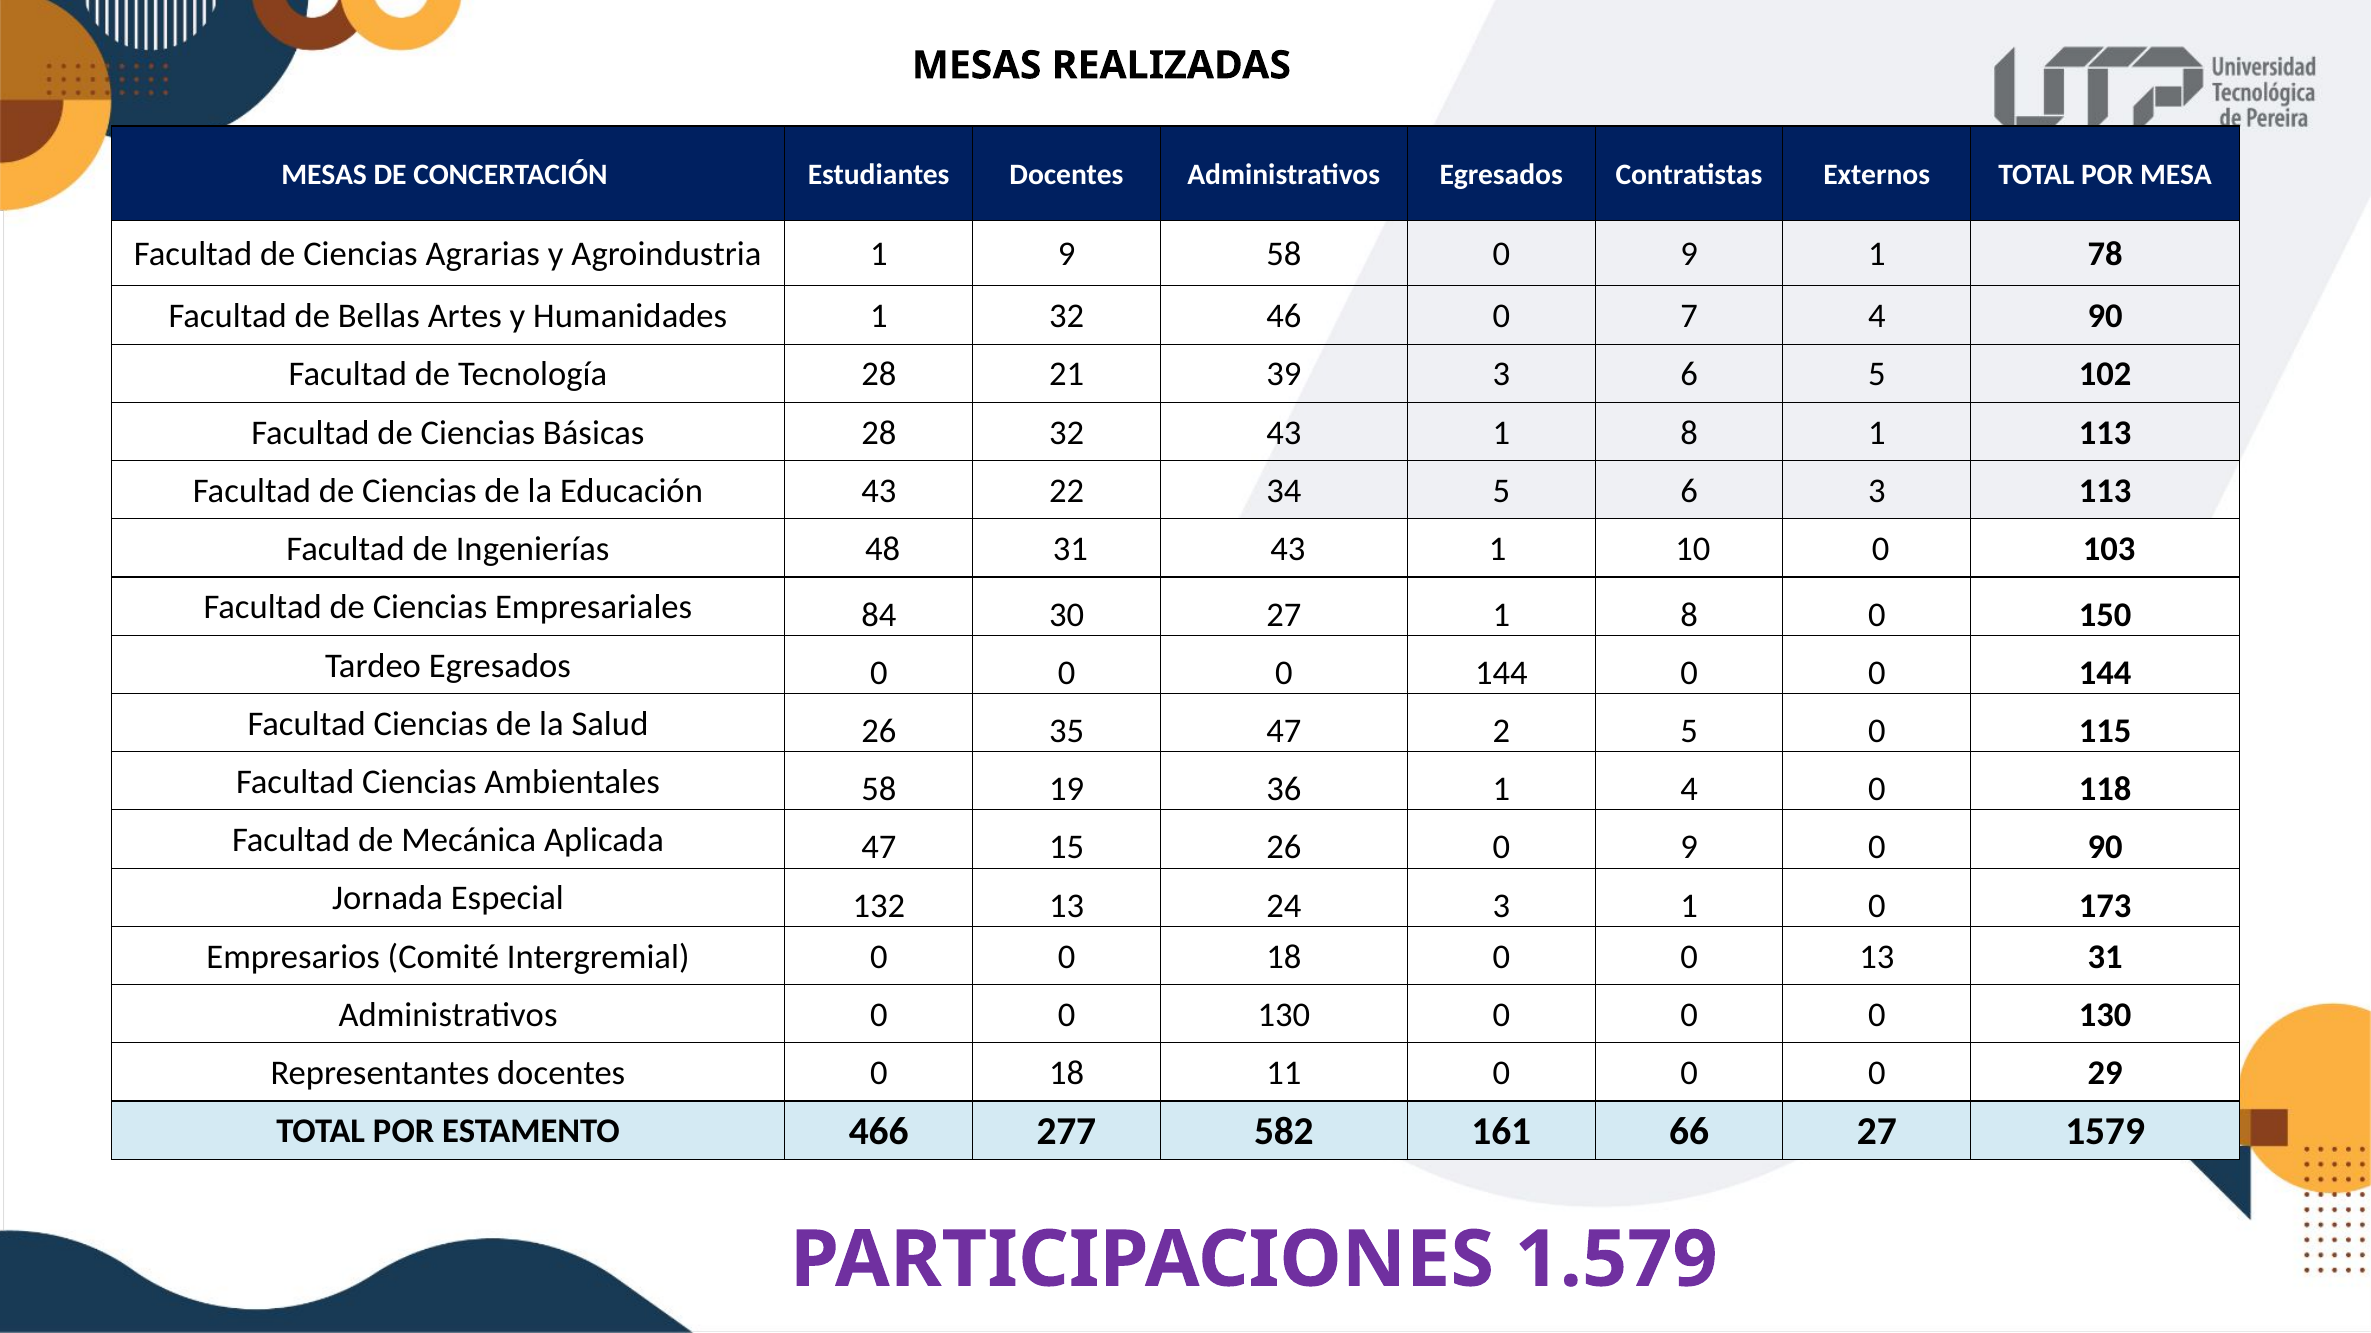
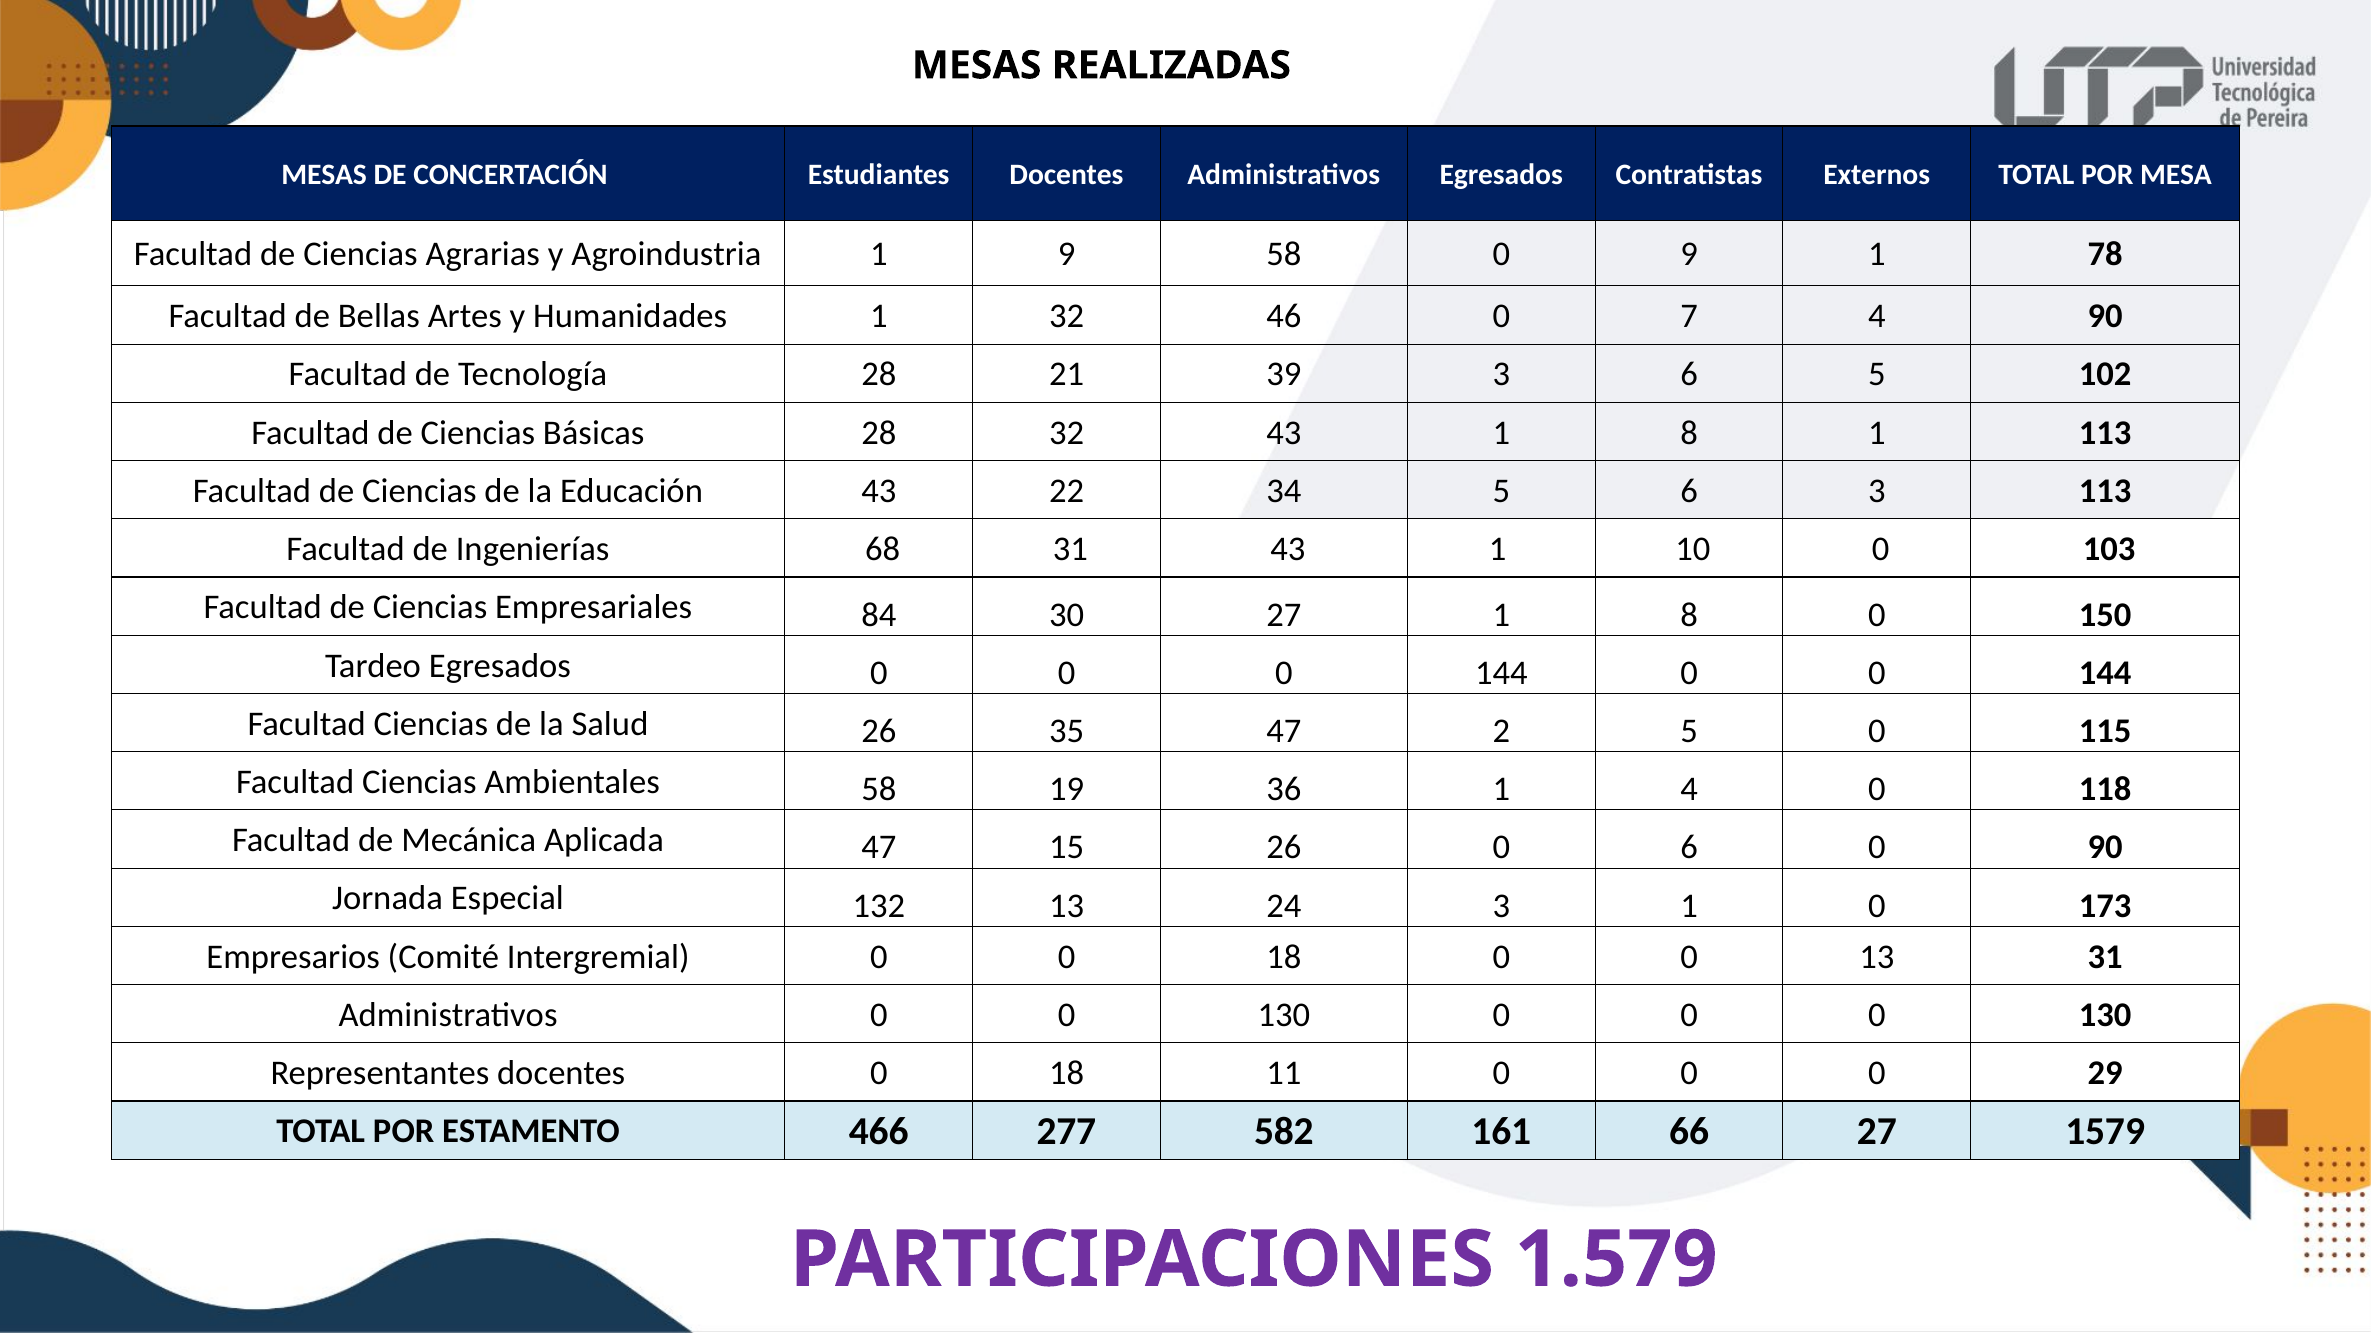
48: 48 -> 68
26 0 9: 9 -> 6
